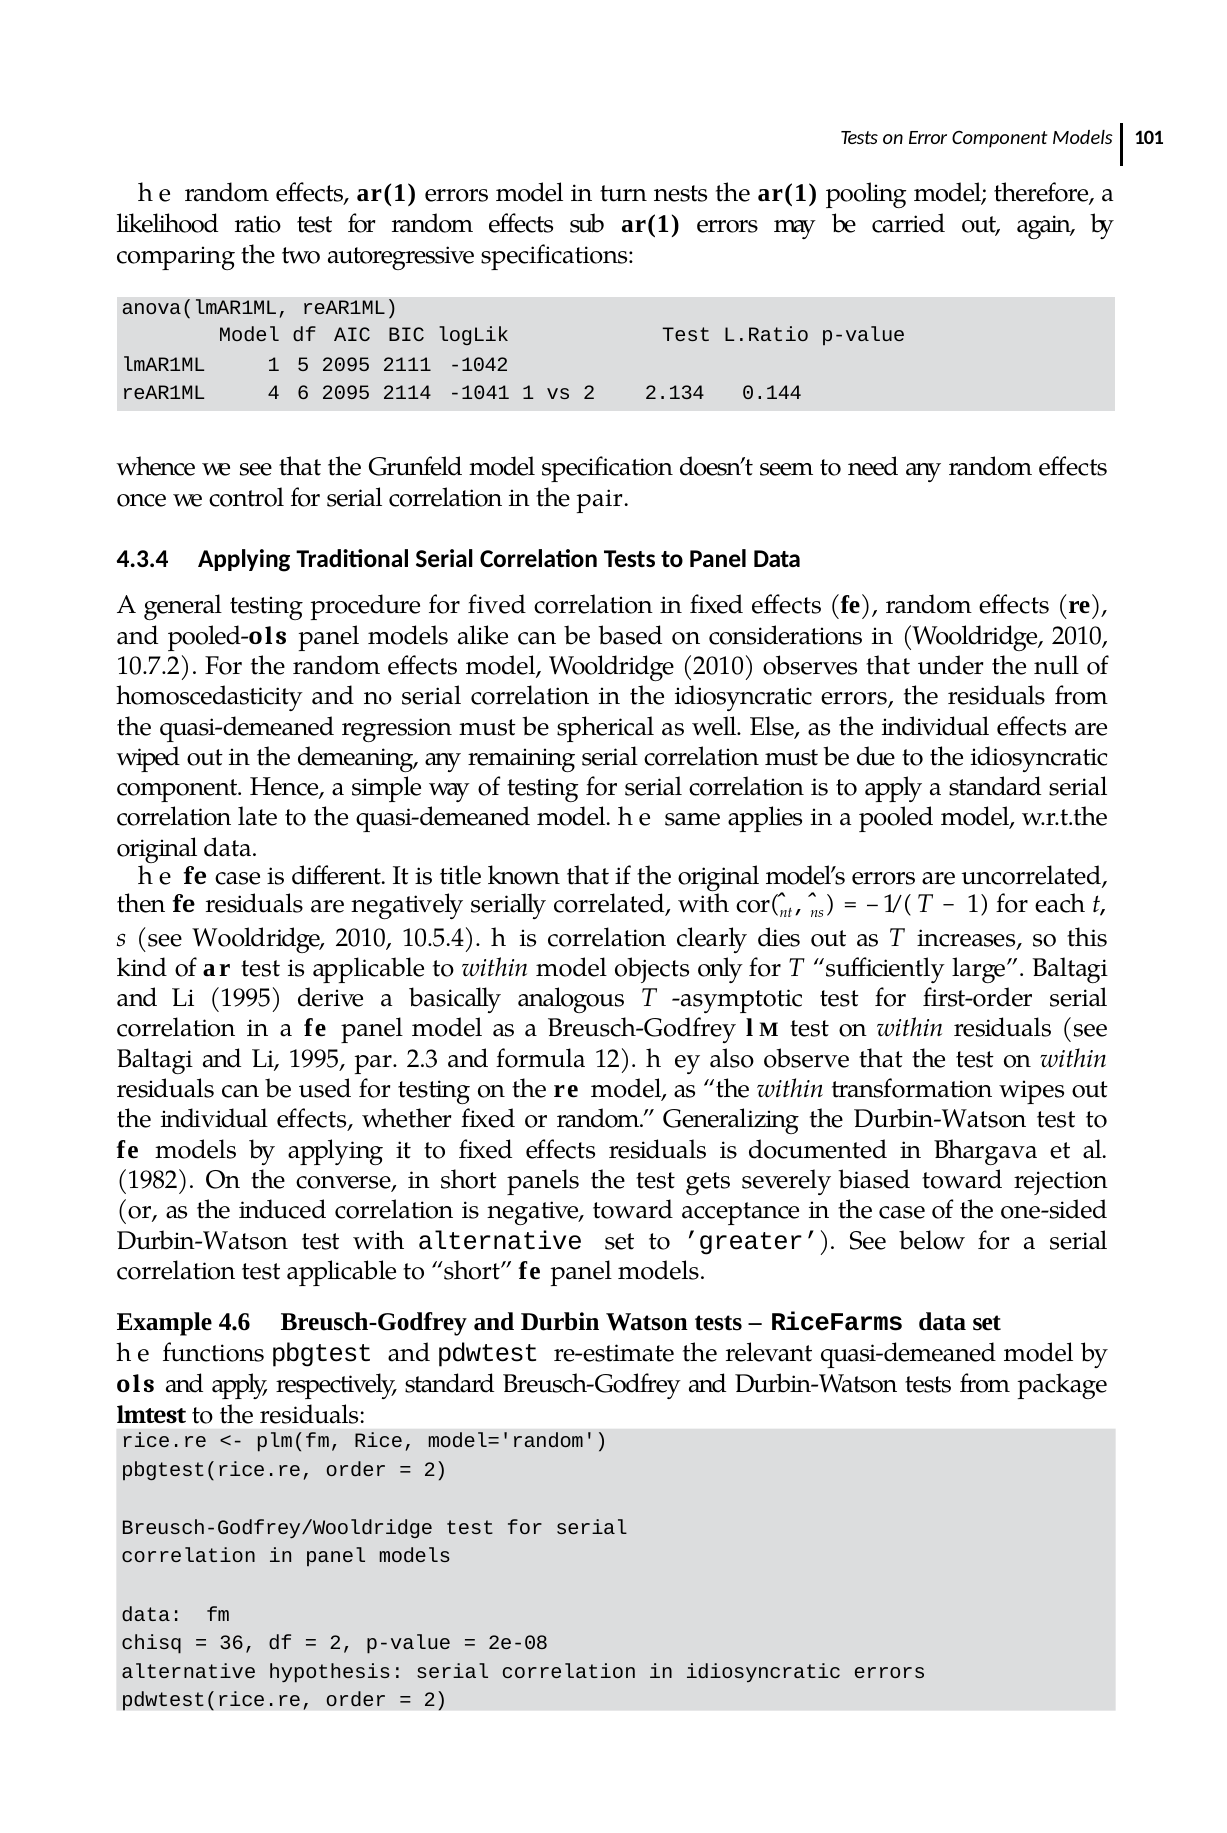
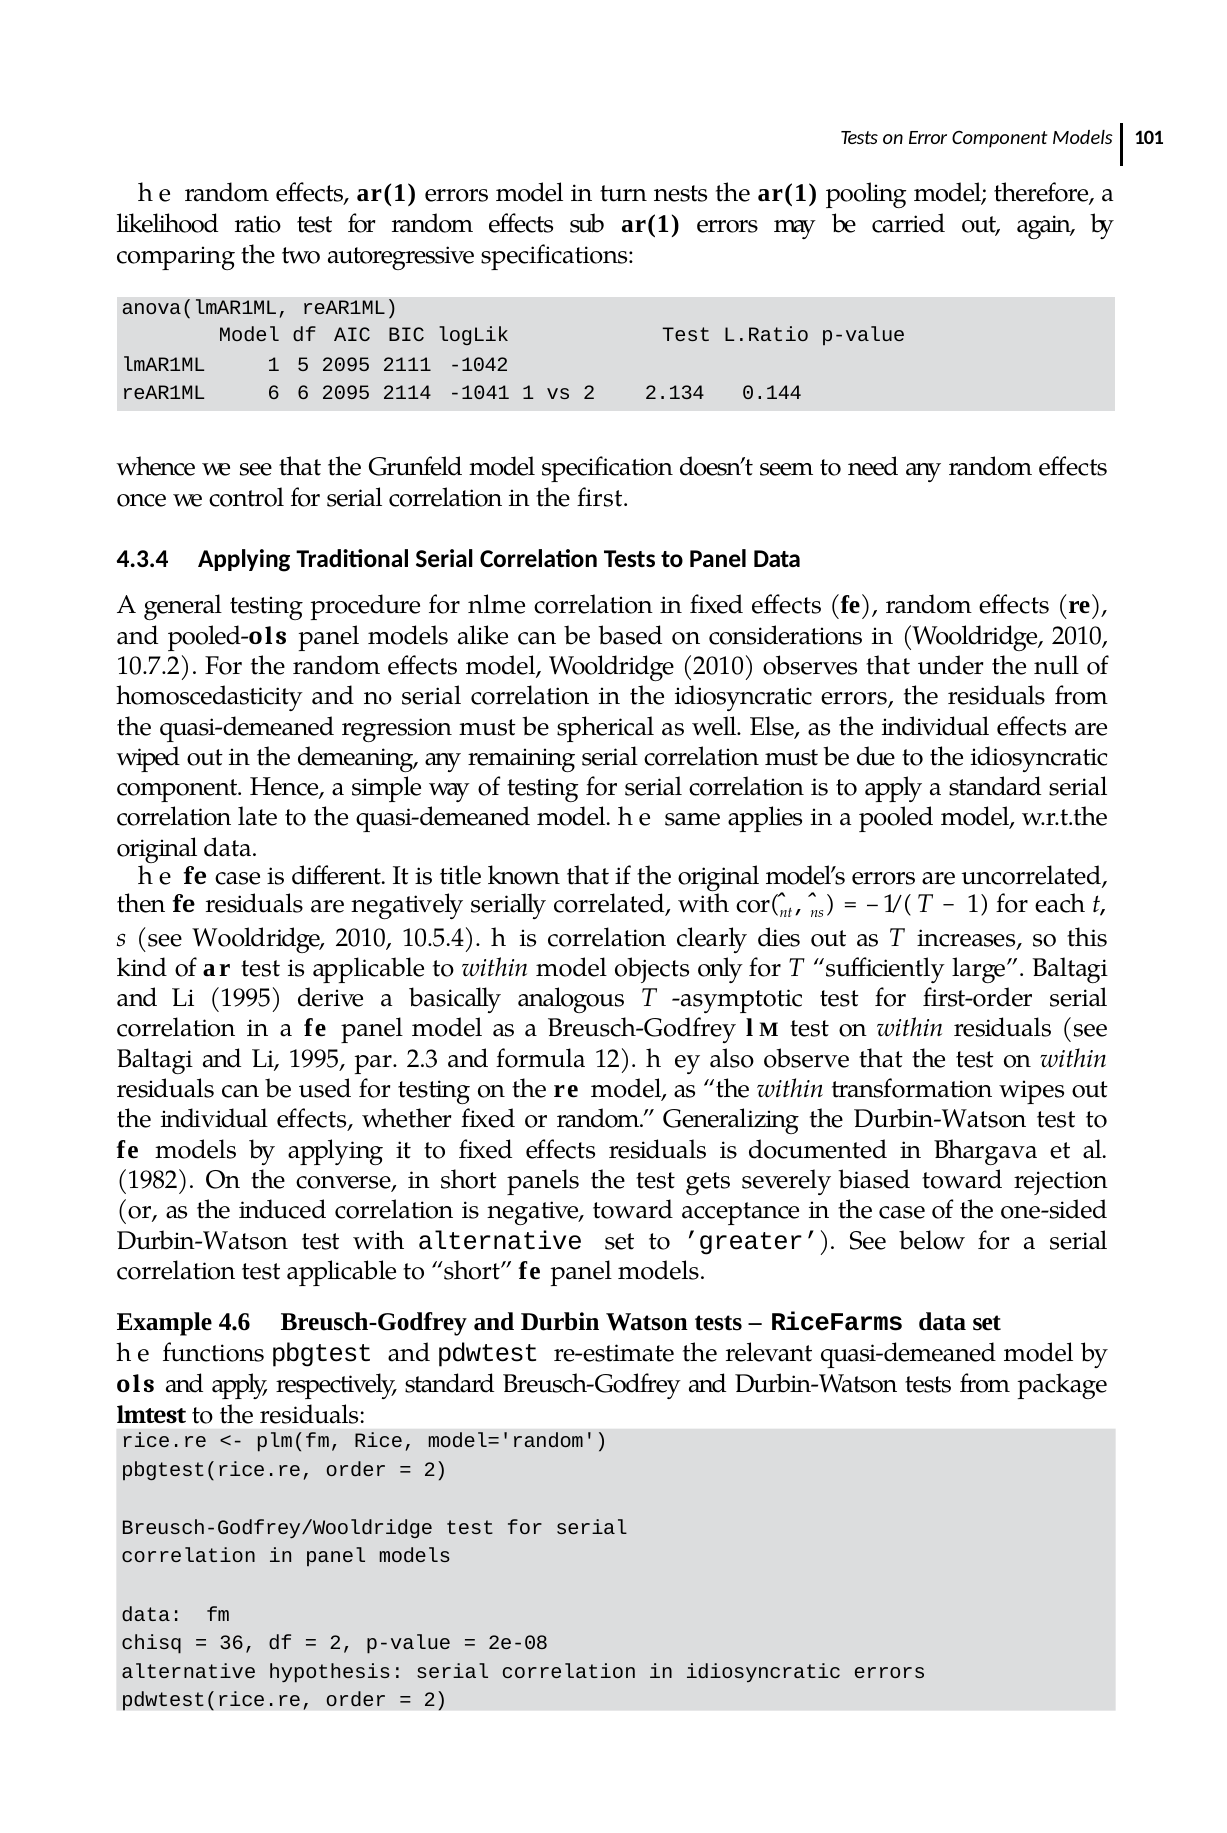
reAR1ML 4: 4 -> 6
pair: pair -> ﬁrst
fived: fived -> nlme
